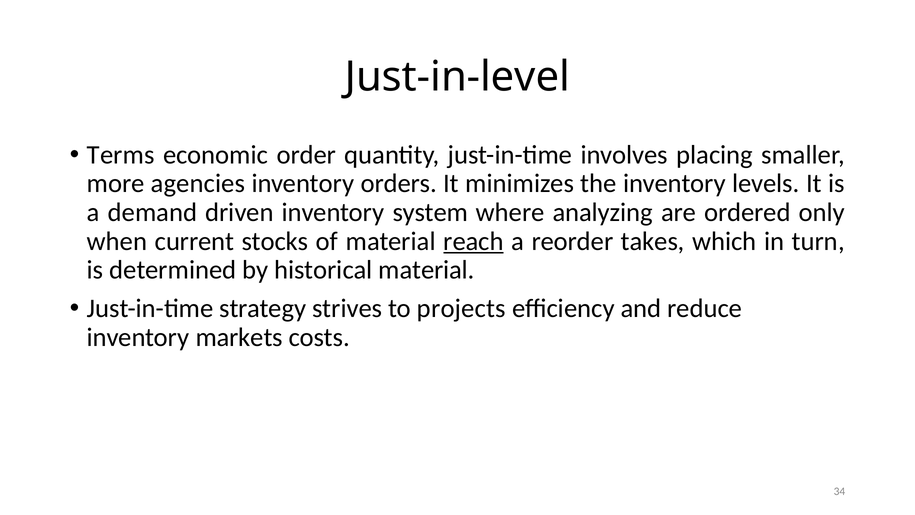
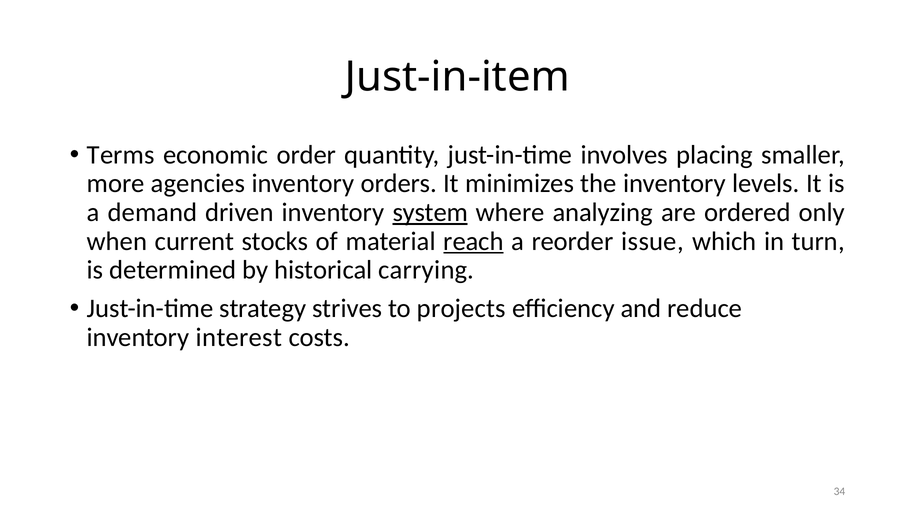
Just-in-level: Just-in-level -> Just-in-item
system underline: none -> present
takes: takes -> issue
historical material: material -> carrying
markets: markets -> interest
